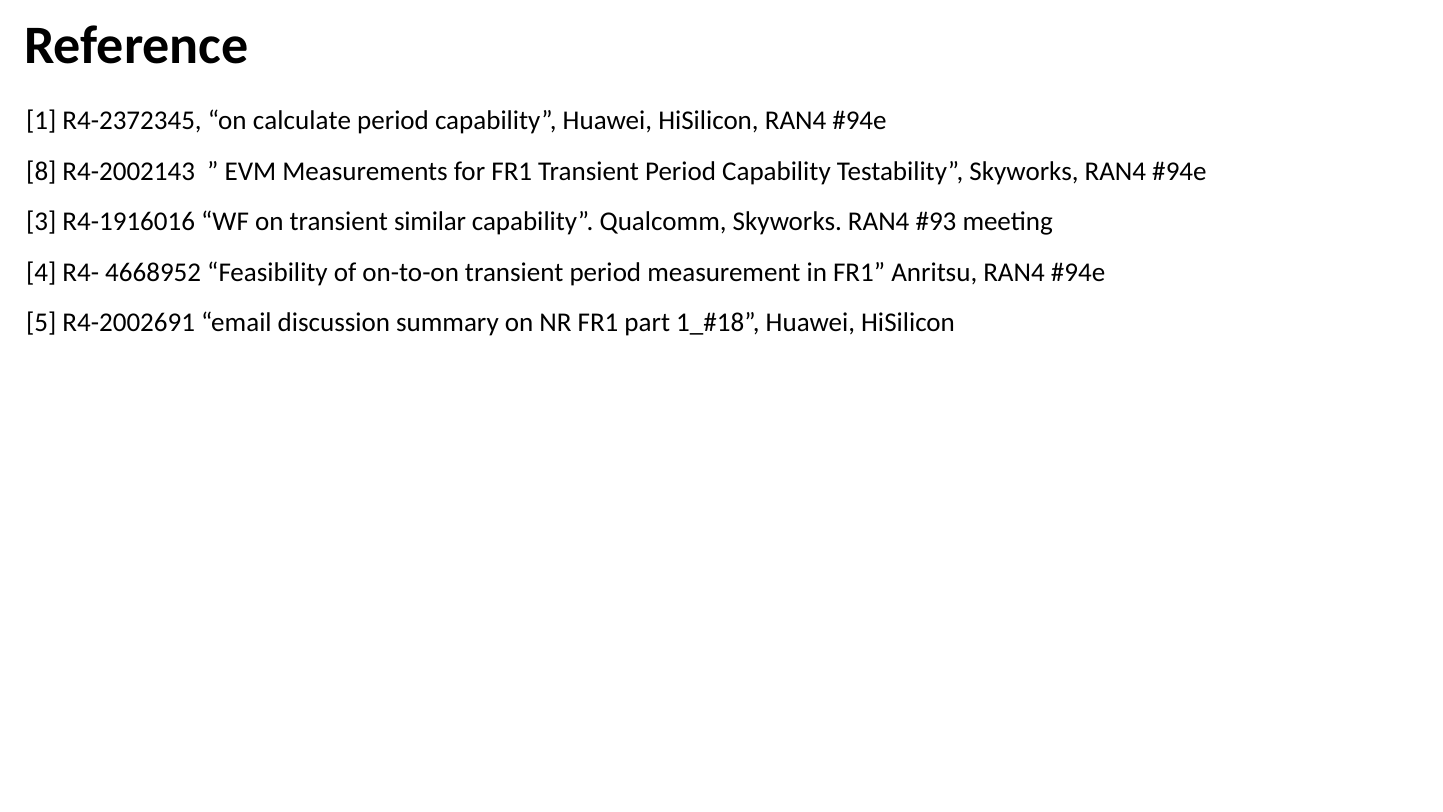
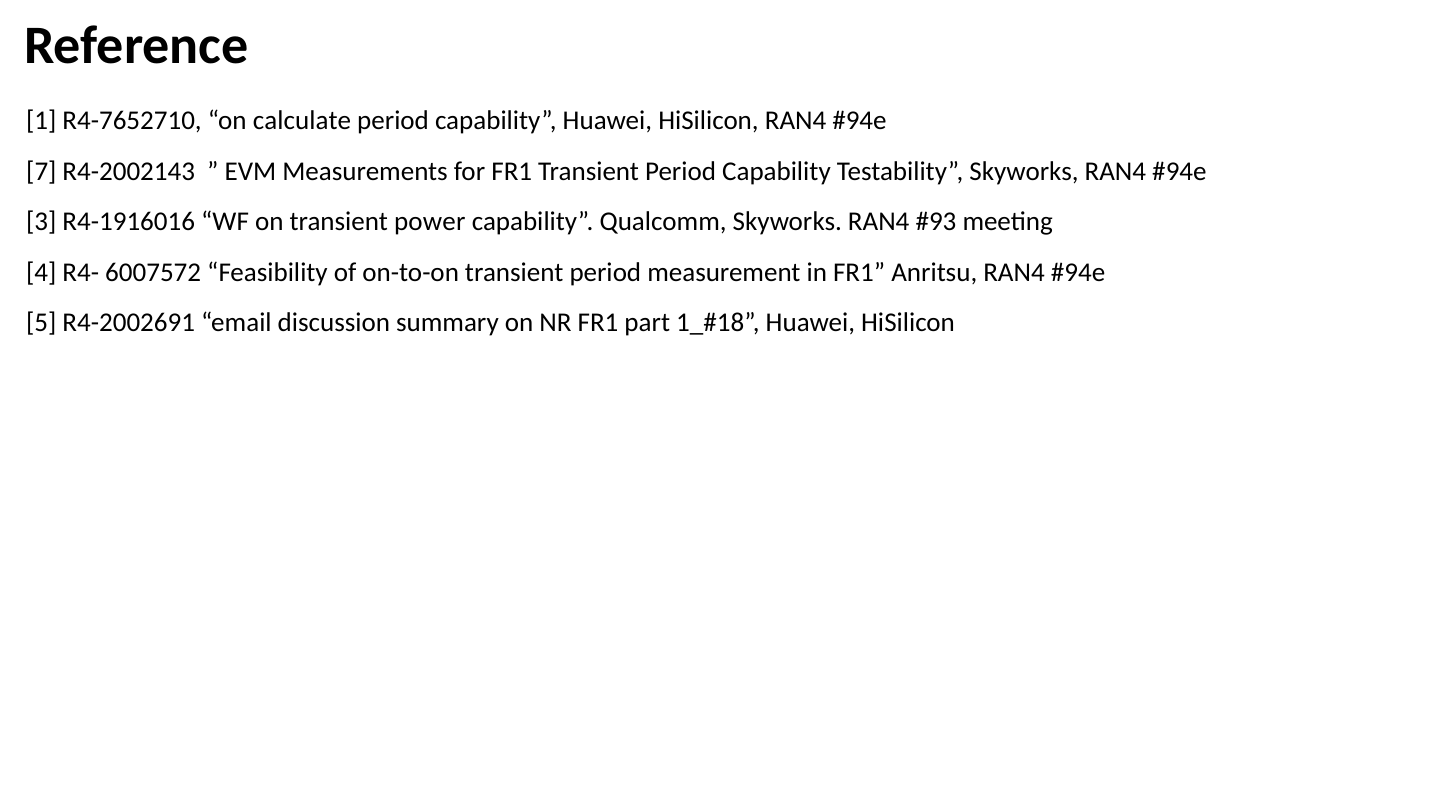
R4-2372345: R4-2372345 -> R4-7652710
8: 8 -> 7
similar: similar -> power
4668952: 4668952 -> 6007572
